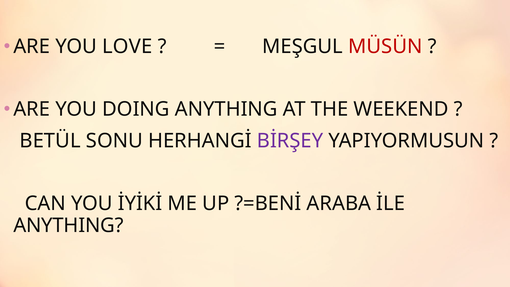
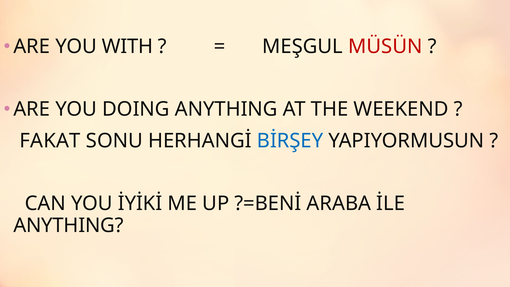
LOVE: LOVE -> WITH
BETÜL: BETÜL -> FAKAT
BİRŞEY colour: purple -> blue
